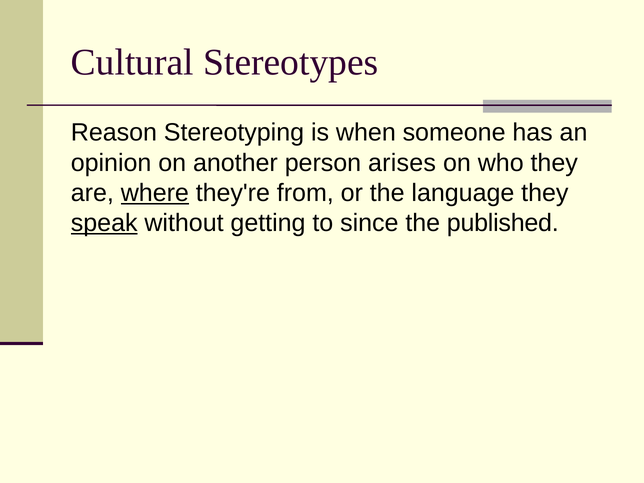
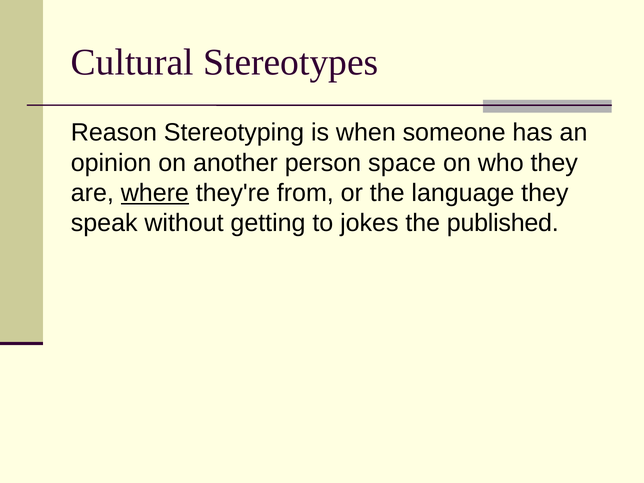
arises: arises -> space
speak underline: present -> none
since: since -> jokes
